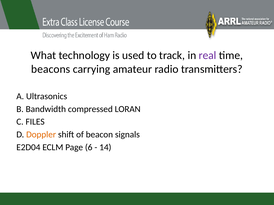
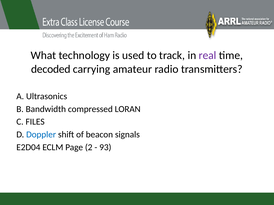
beacons: beacons -> decoded
Doppler colour: orange -> blue
6: 6 -> 2
14: 14 -> 93
